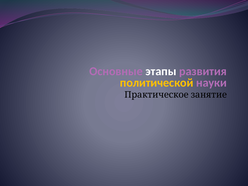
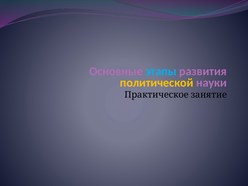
этапы colour: white -> light blue
